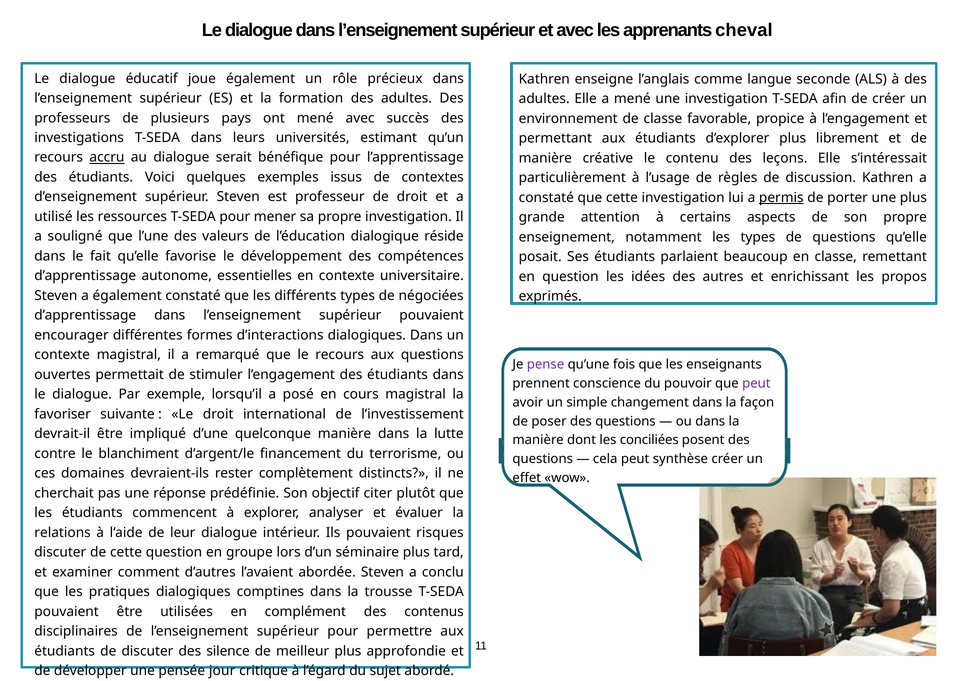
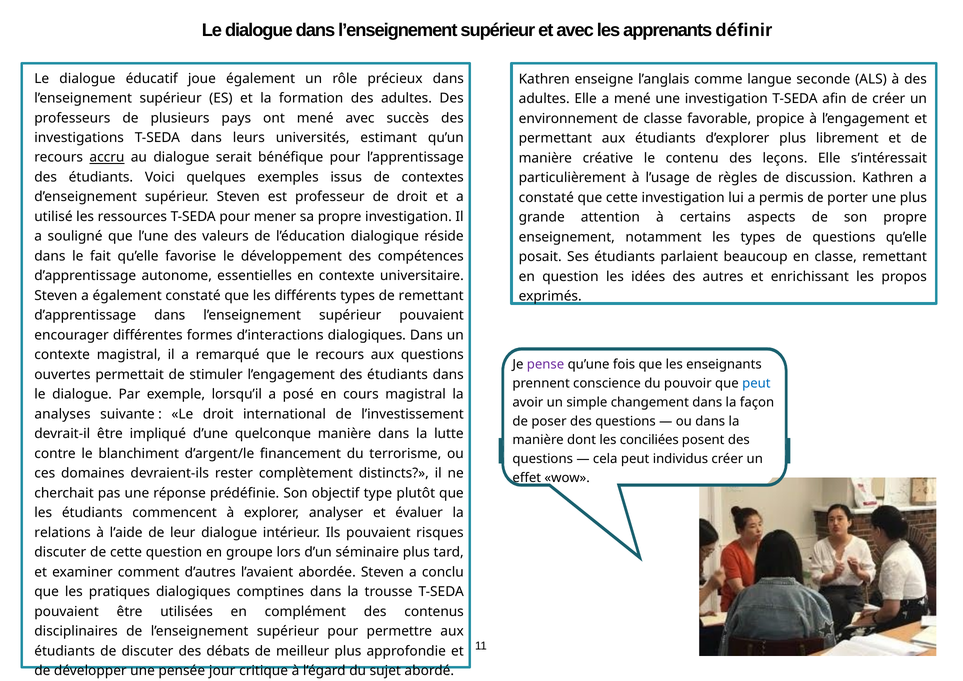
cheval: cheval -> définir
permis underline: present -> none
de négociées: négociées -> remettant
peut at (756, 383) colour: purple -> blue
favoriser: favoriser -> analyses
synthèse: synthèse -> individus
citer: citer -> type
silence: silence -> débats
